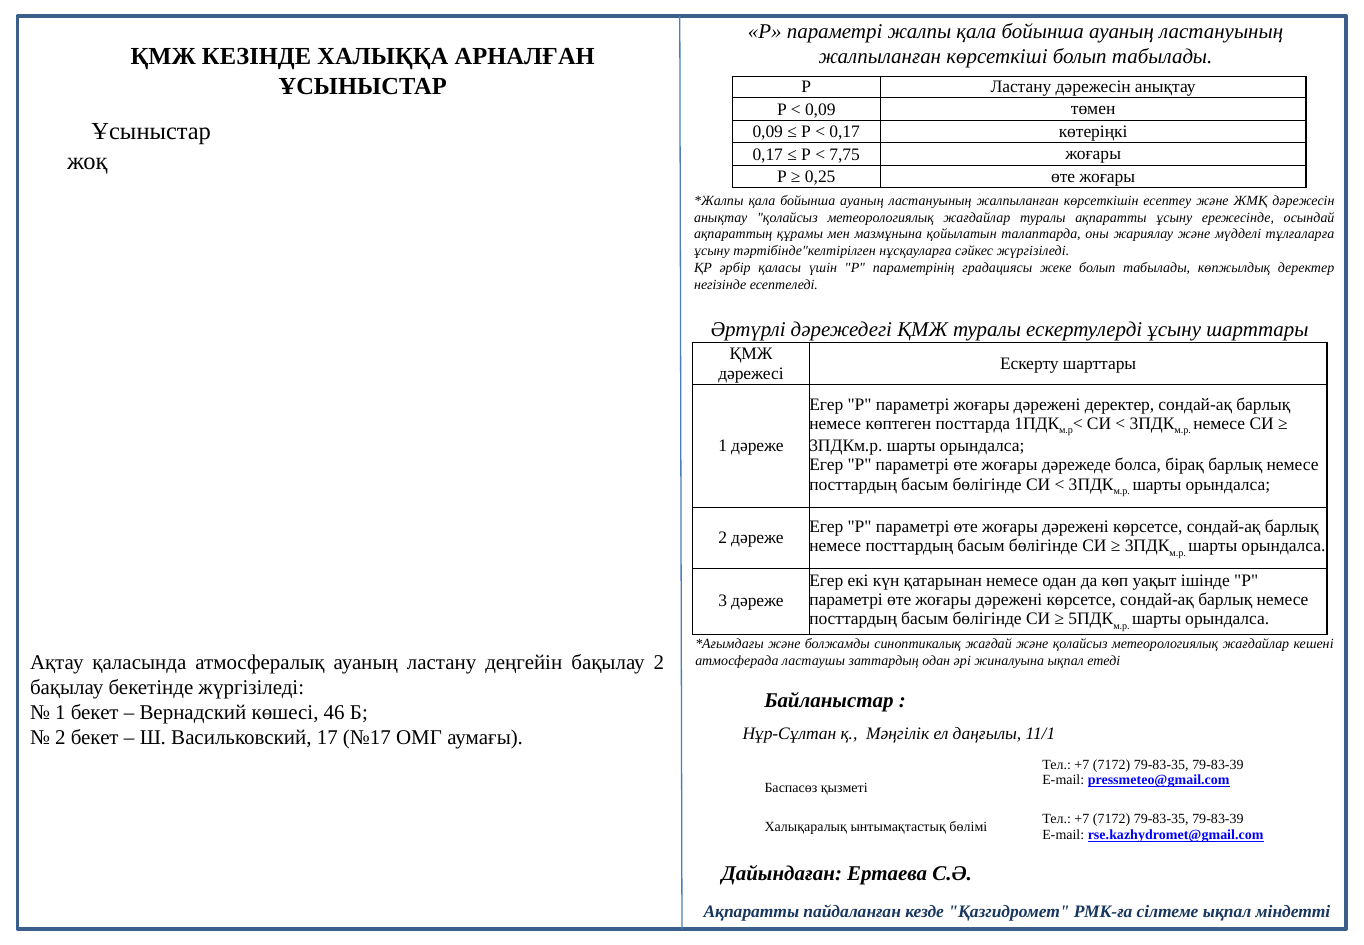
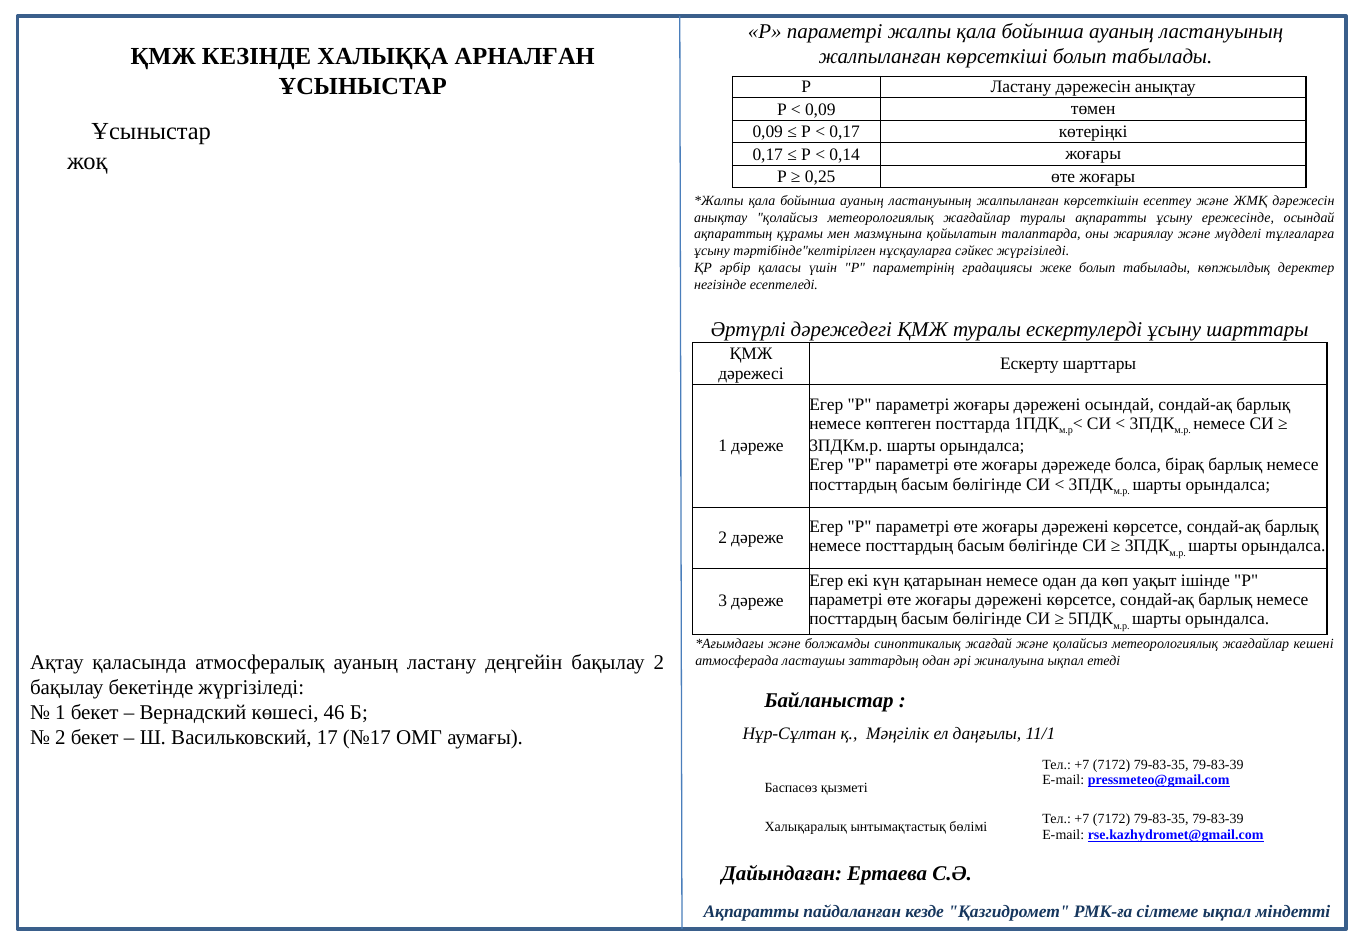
7,75: 7,75 -> 0,14
дәрежені деректер: деректер -> осындай
